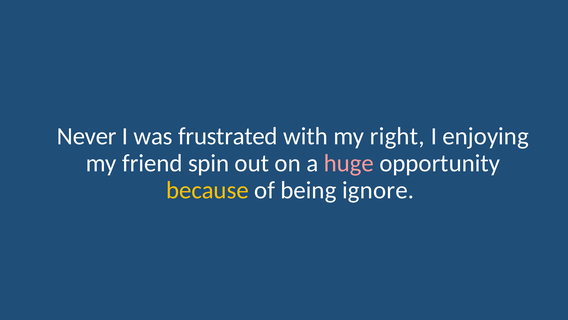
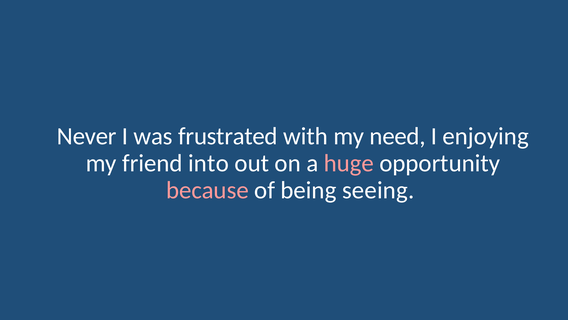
right: right -> need
spin: spin -> into
because colour: yellow -> pink
ignore: ignore -> seeing
